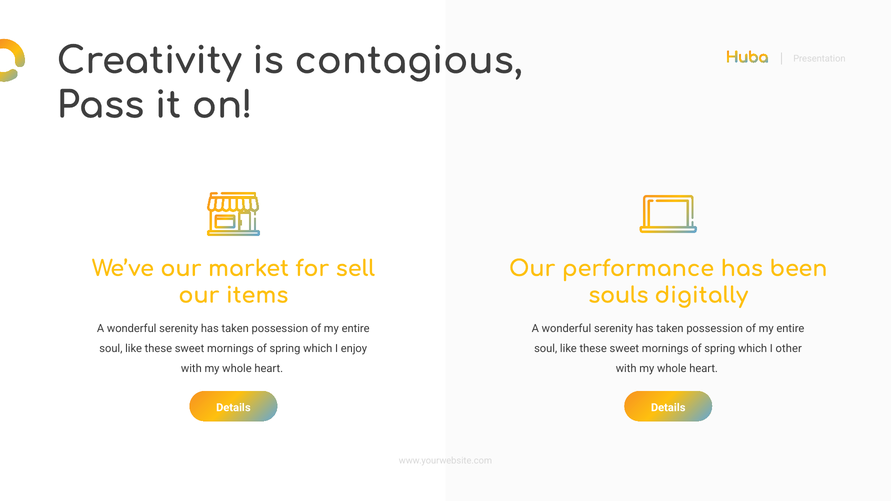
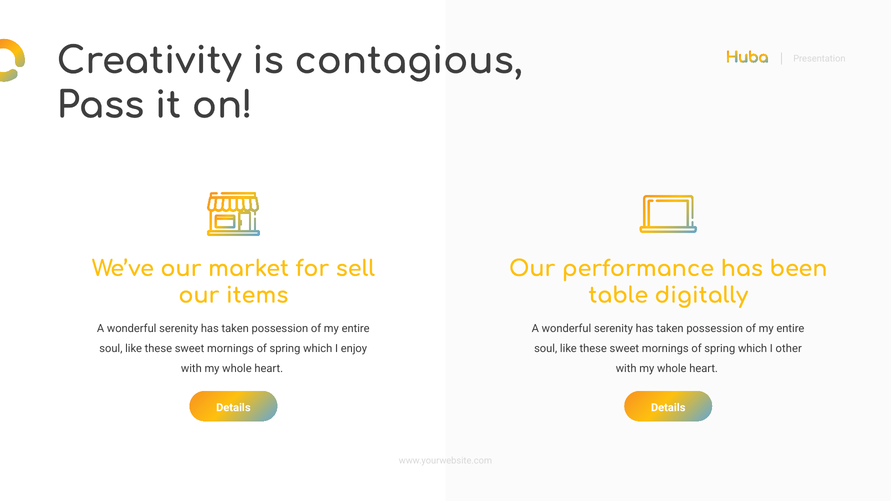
souls: souls -> table
